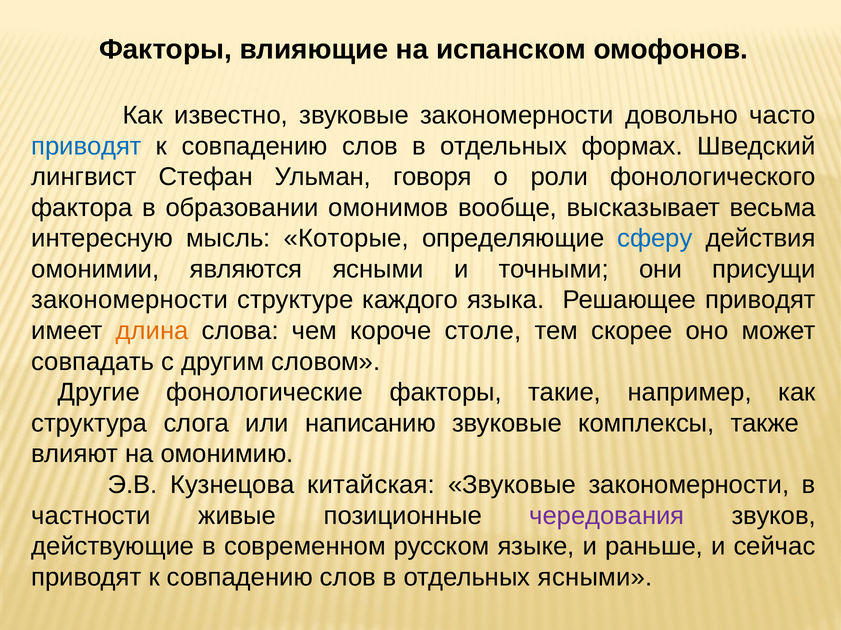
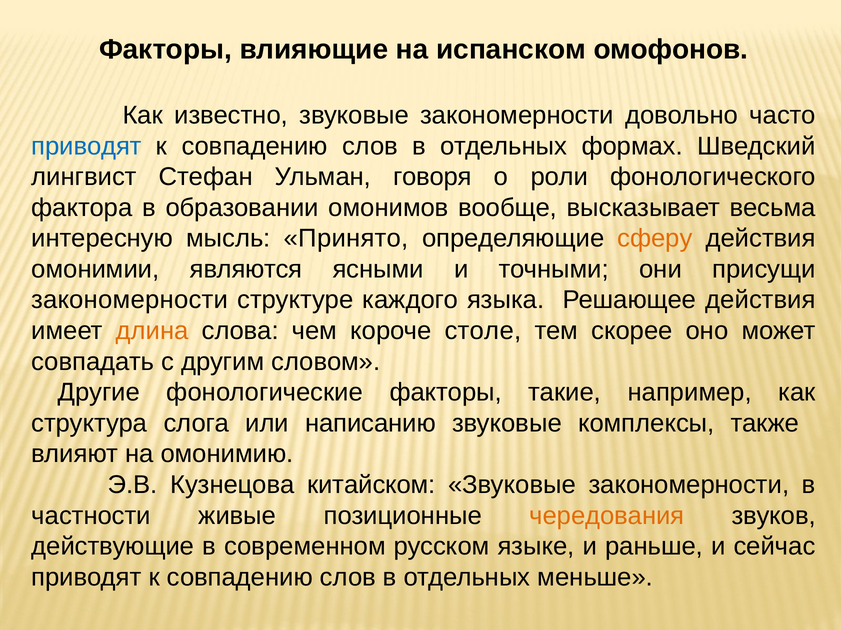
Которые: Которые -> Принято
сферу colour: blue -> orange
Решающее приводят: приводят -> действия
китайская: китайская -> китайском
чередования colour: purple -> orange
отдельных ясными: ясными -> меньше
